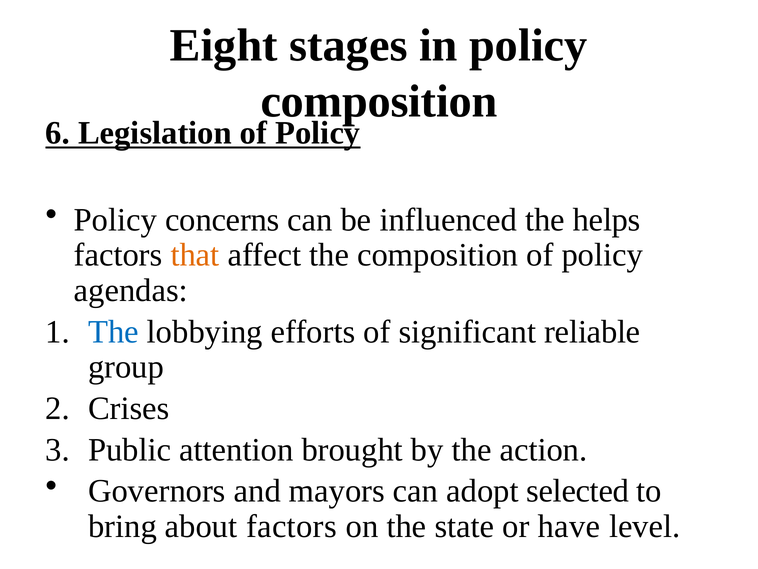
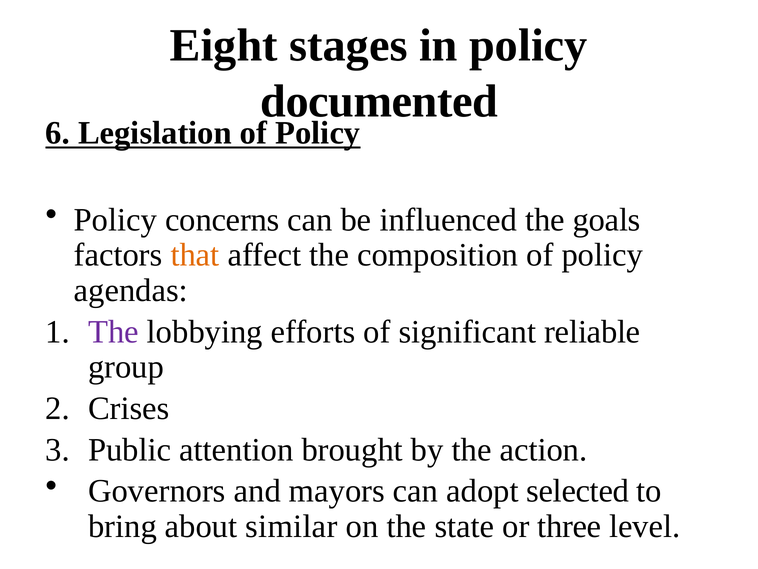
composition at (379, 101): composition -> documented
helps: helps -> goals
The at (113, 331) colour: blue -> purple
about factors: factors -> similar
have: have -> three
